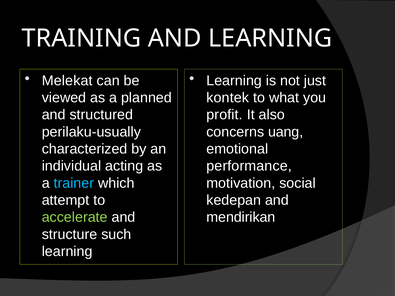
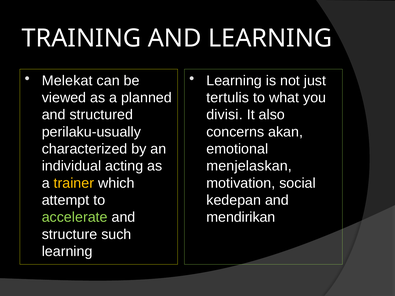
kontek: kontek -> tertulis
profit: profit -> divisi
uang: uang -> akan
performance: performance -> menjelaskan
trainer colour: light blue -> yellow
